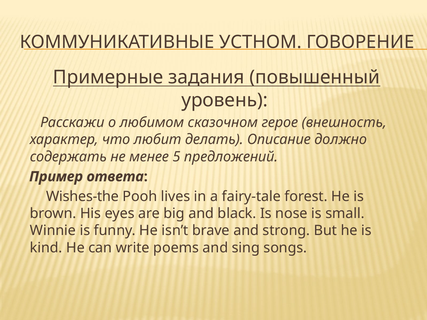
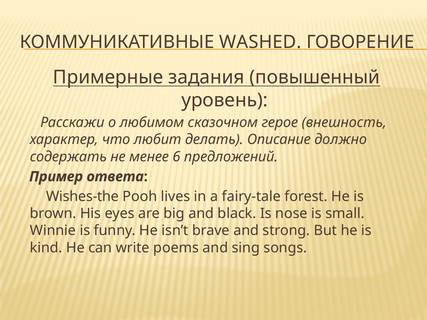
УСТНОМ: УСТНОМ -> WASHED
5: 5 -> 6
